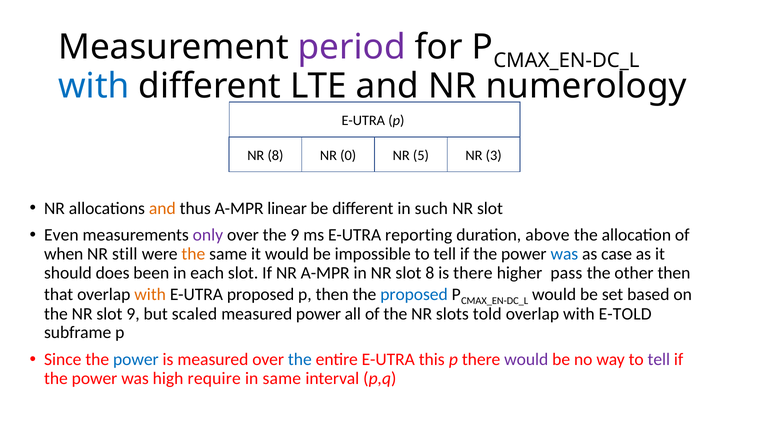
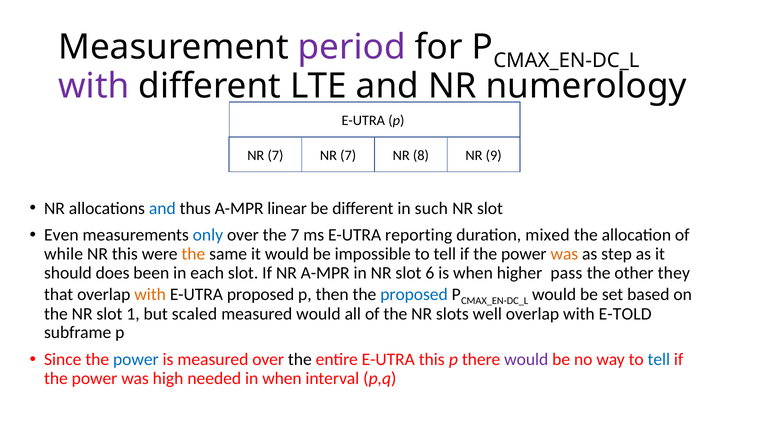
with at (94, 86) colour: blue -> purple
8 at (275, 155): 8 -> 7
0 at (348, 155): 0 -> 7
5: 5 -> 8
3: 3 -> 9
and at (162, 208) colour: orange -> blue
only colour: purple -> blue
the 9: 9 -> 7
above: above -> mixed
when: when -> while
NR still: still -> this
was at (564, 254) colour: blue -> orange
case: case -> step
slot 8: 8 -> 6
is there: there -> when
other then: then -> they
slot 9: 9 -> 1
measured power: power -> would
told: told -> well
the at (300, 360) colour: blue -> black
tell at (659, 360) colour: purple -> blue
require: require -> needed
in same: same -> when
